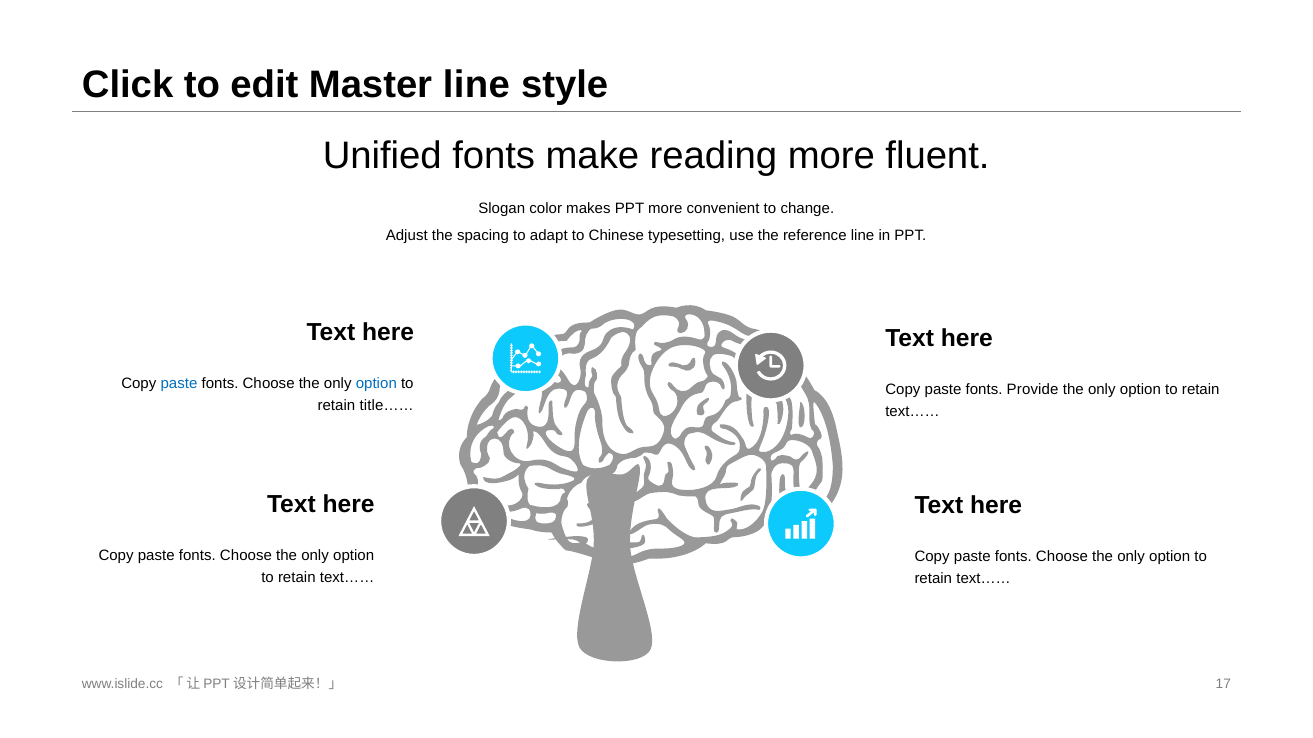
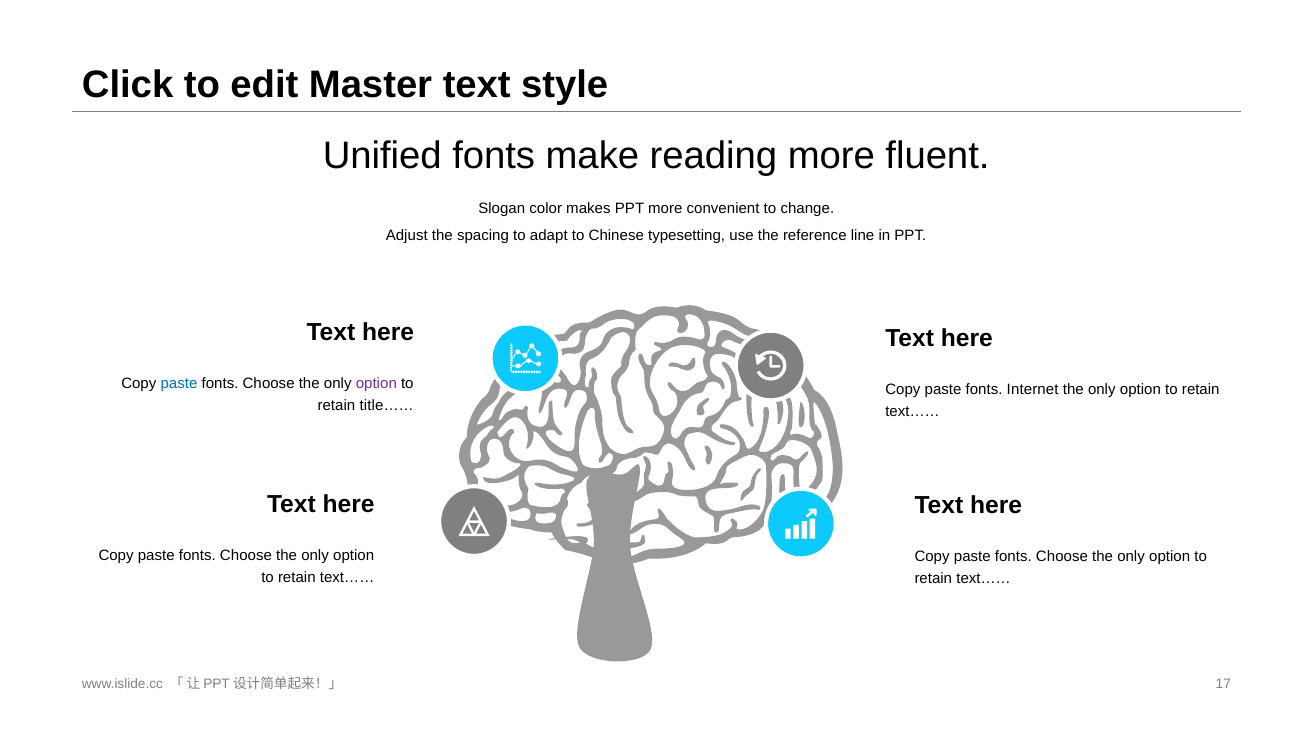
Master line: line -> text
option at (376, 384) colour: blue -> purple
Provide: Provide -> Internet
